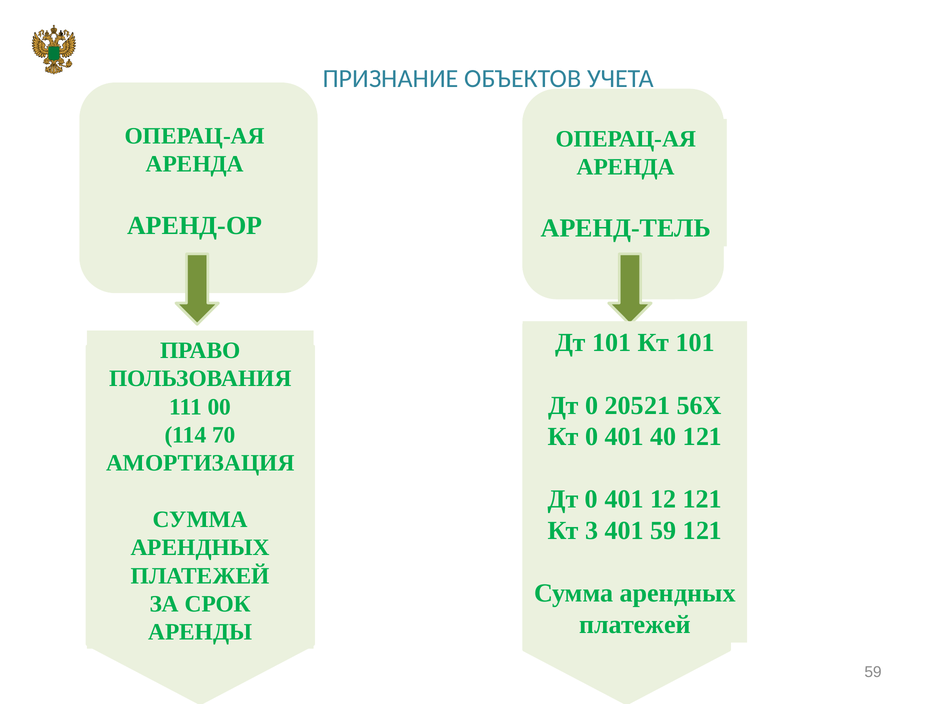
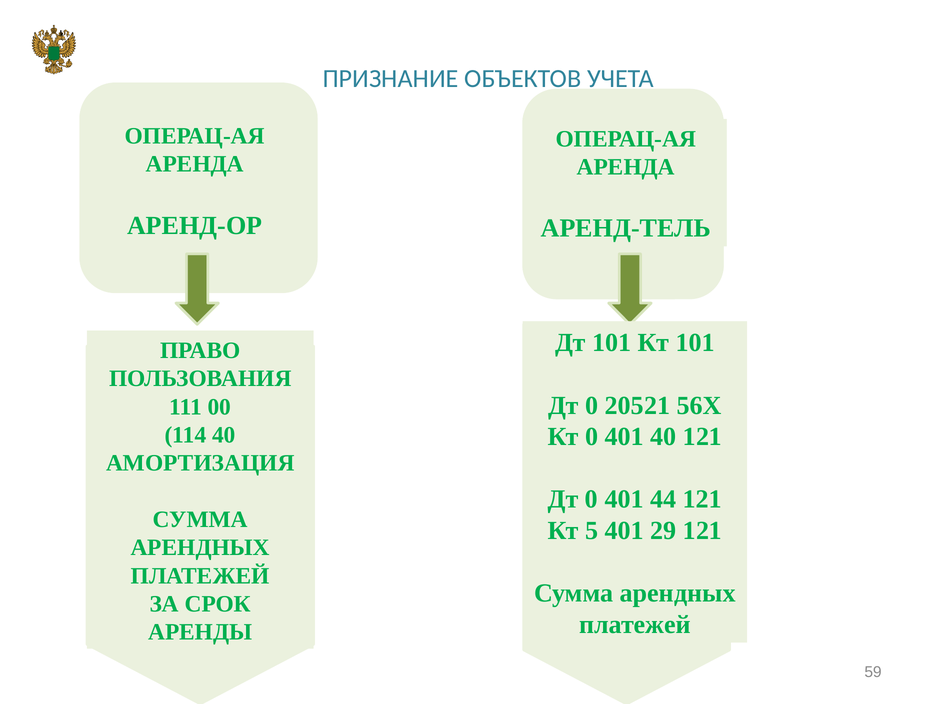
114 70: 70 -> 40
12: 12 -> 44
3: 3 -> 5
401 59: 59 -> 29
